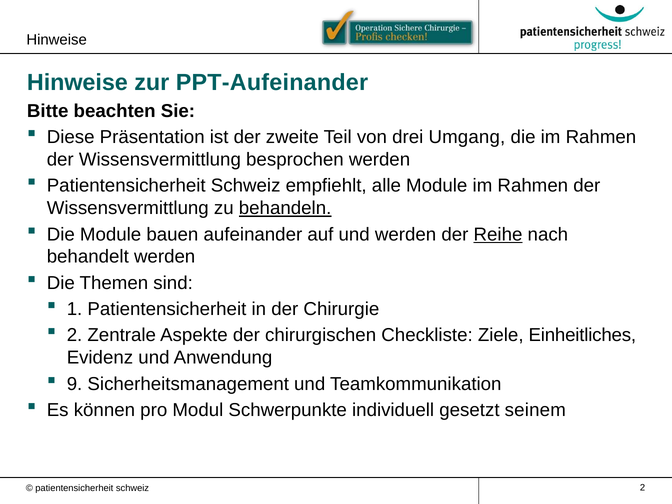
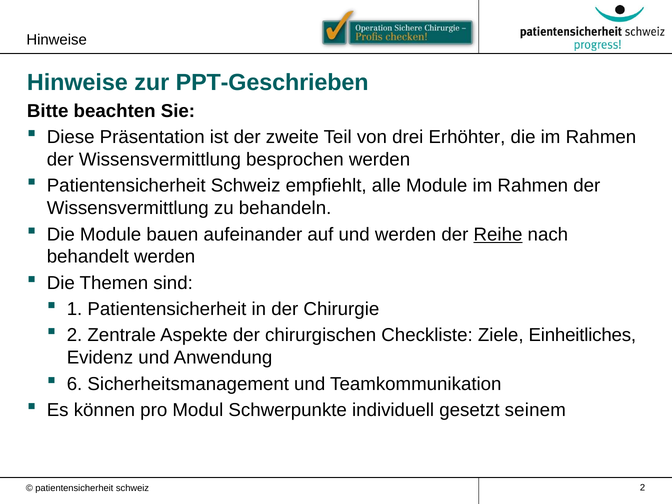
PPT-Aufeinander: PPT-Aufeinander -> PPT-Geschrieben
Umgang: Umgang -> Erhöhter
behandeln underline: present -> none
9: 9 -> 6
